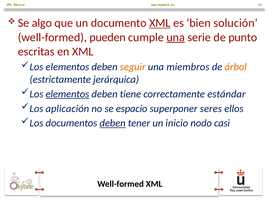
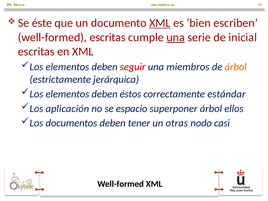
algo: algo -> éste
solución: solución -> escriben
well-formed pueden: pueden -> escritas
punto: punto -> inicial
seguir colour: orange -> red
elementos at (67, 94) underline: present -> none
tiene: tiene -> éstos
superponer seres: seres -> árbol
deben at (113, 123) underline: present -> none
inicio: inicio -> otras
